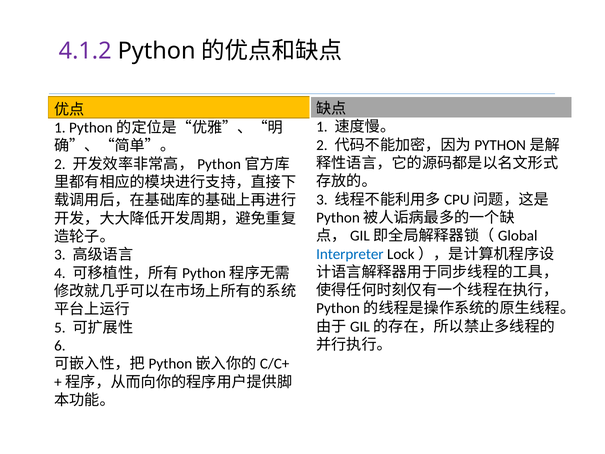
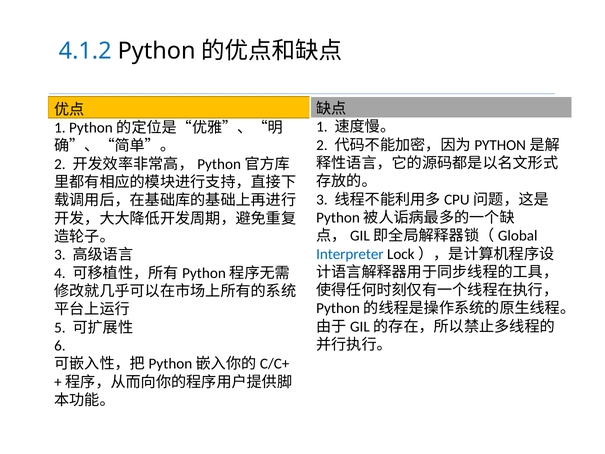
4.1.2 colour: purple -> blue
